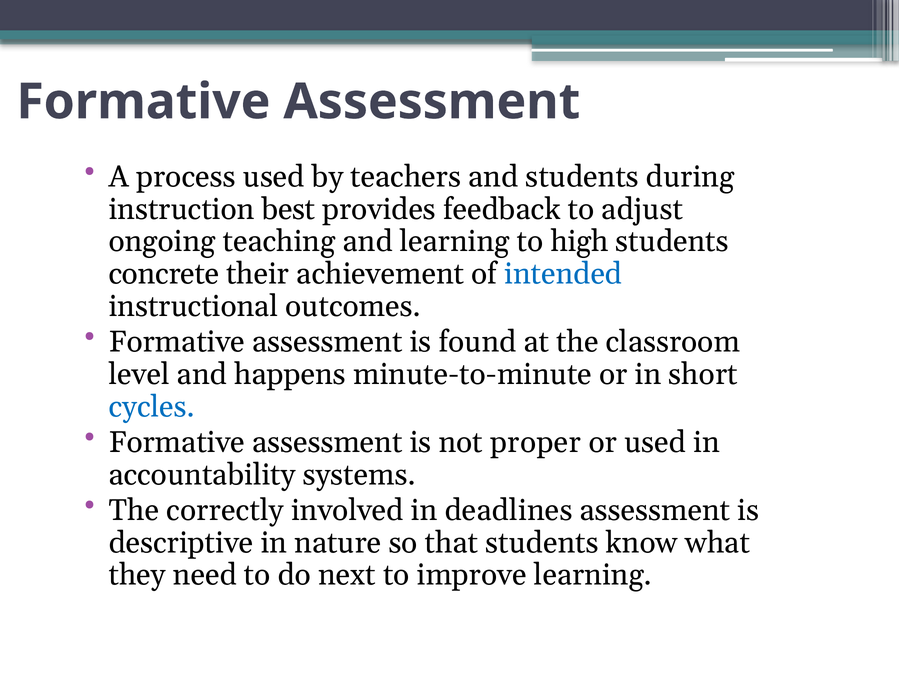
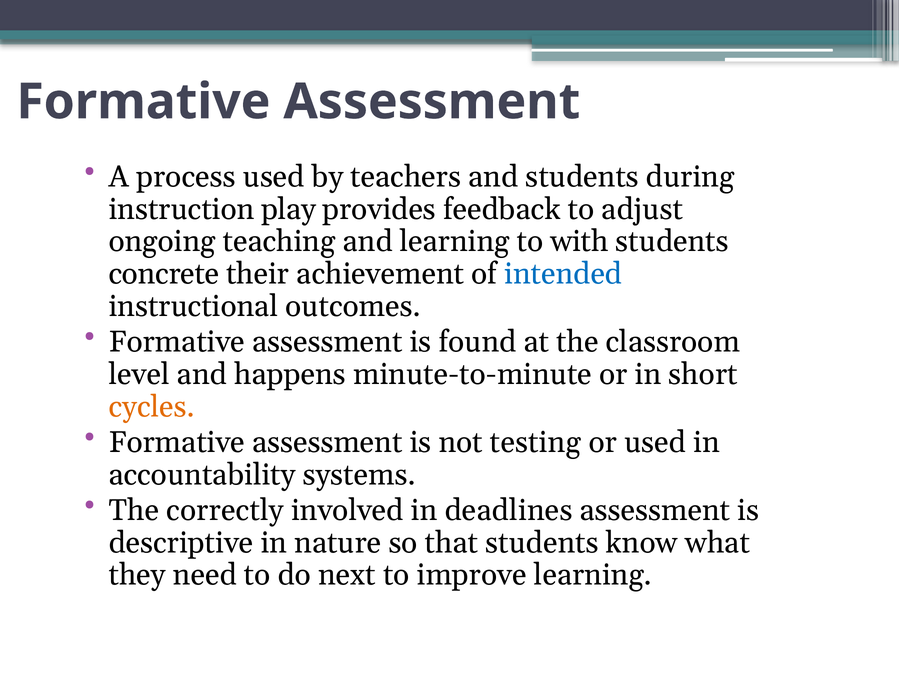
best: best -> play
high: high -> with
cycles colour: blue -> orange
proper: proper -> testing
